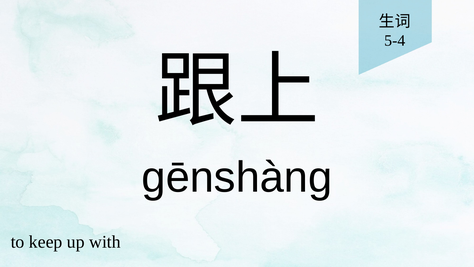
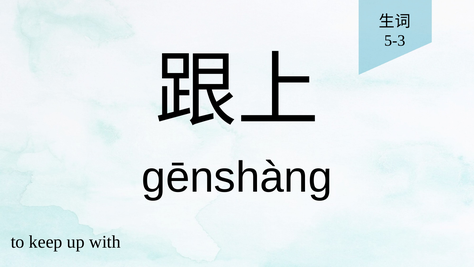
5-4: 5-4 -> 5-3
